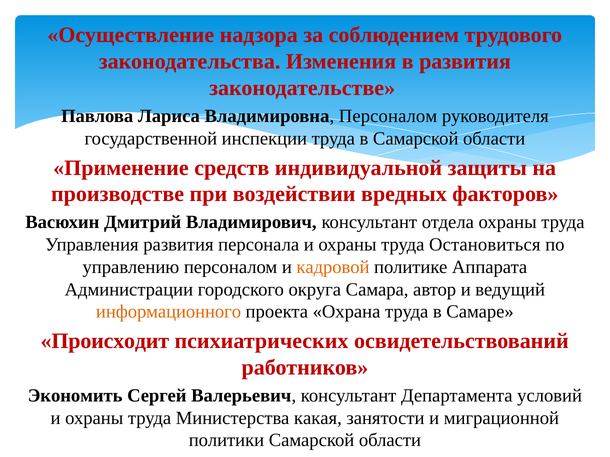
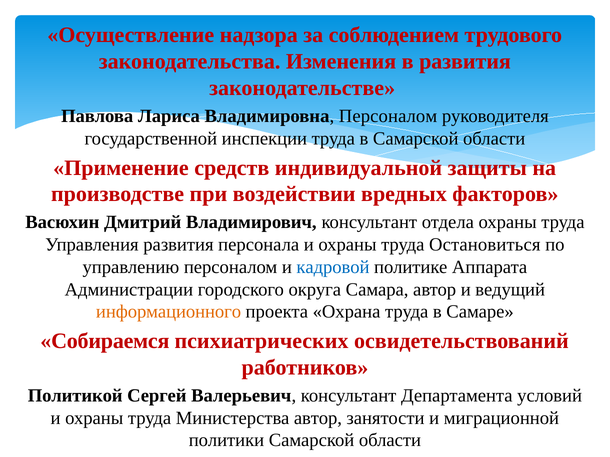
кадровой colour: orange -> blue
Происходит: Происходит -> Собираемся
Экономить: Экономить -> Политикой
Министерства какая: какая -> автор
